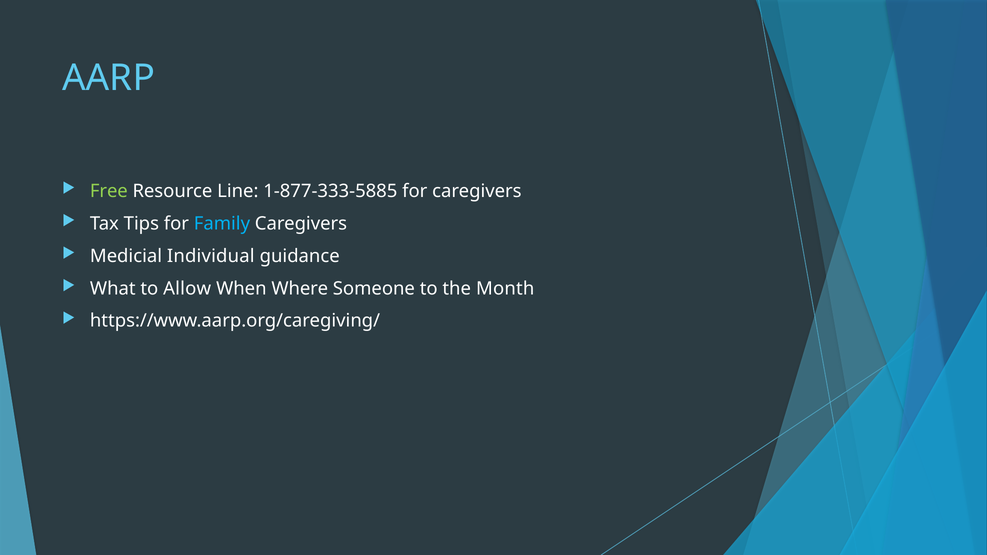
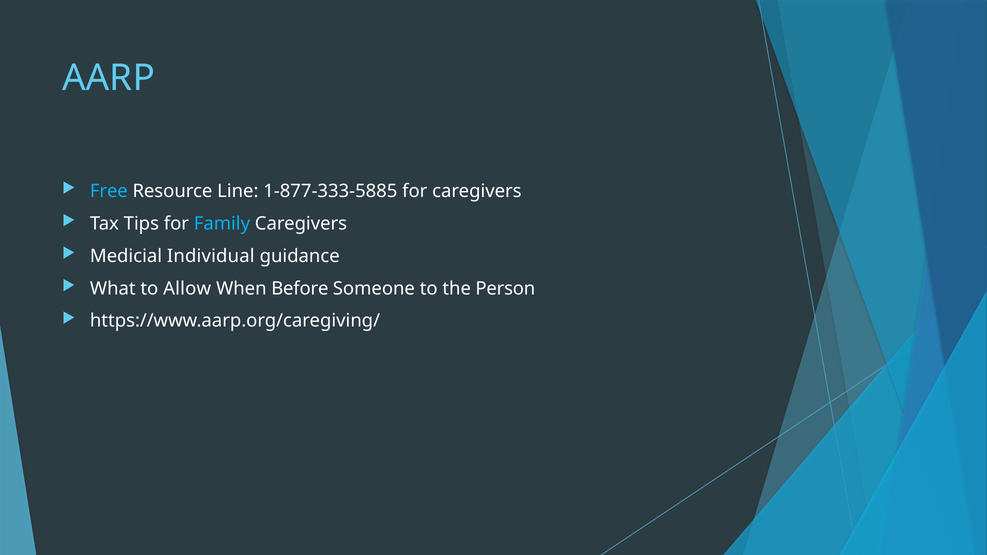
Free colour: light green -> light blue
Where: Where -> Before
Month: Month -> Person
